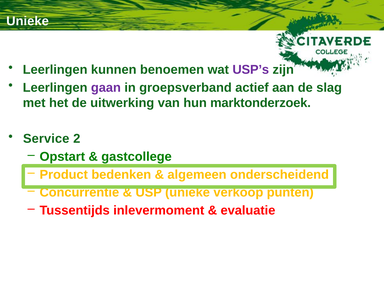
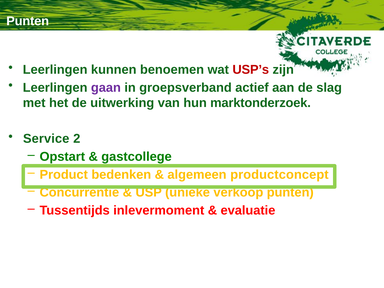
Unieke at (28, 21): Unieke -> Punten
USP’s colour: purple -> red
onderscheidend: onderscheidend -> productconcept
